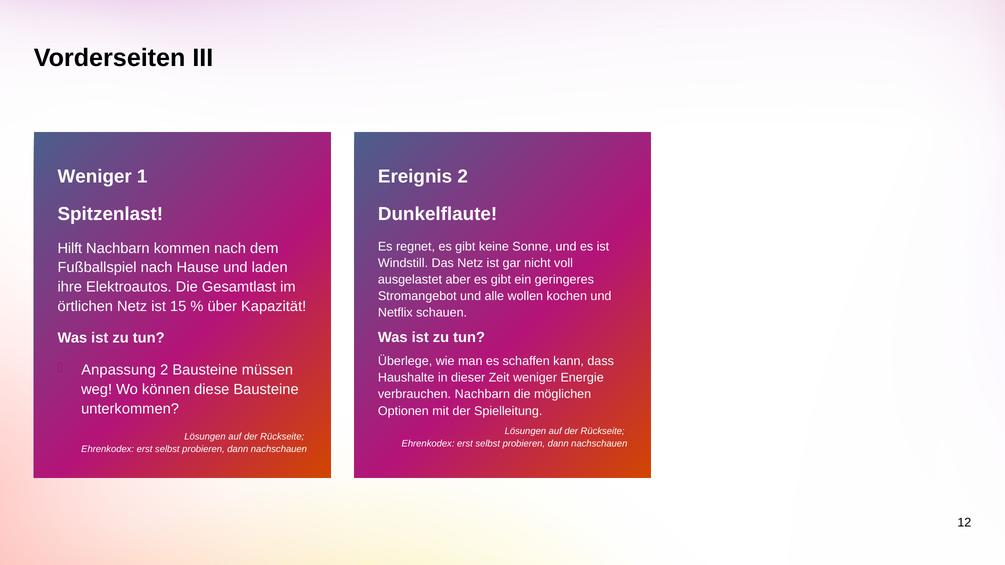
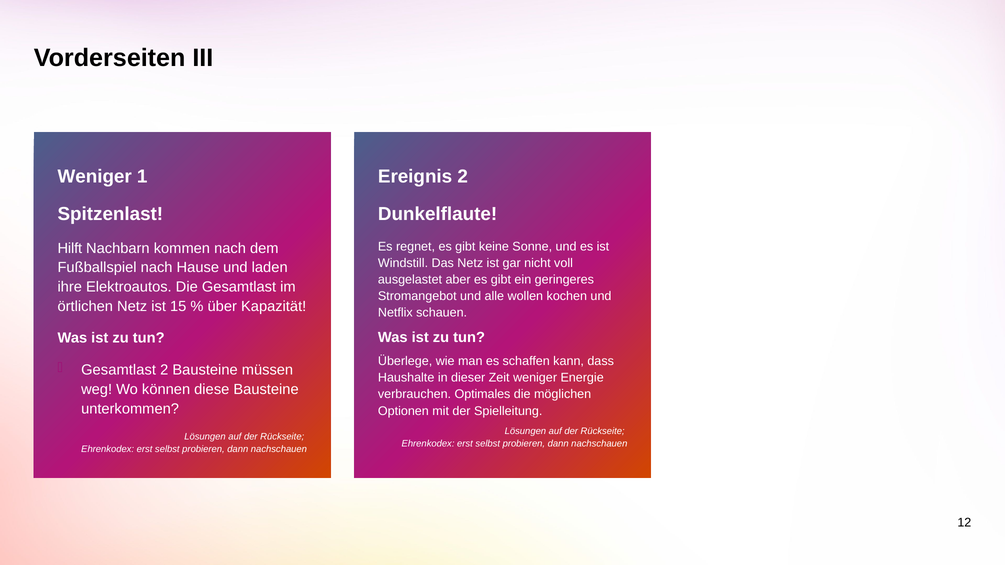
Anpassung at (119, 370): Anpassung -> Gesamtlast
verbrauchen Nachbarn: Nachbarn -> Optimales
